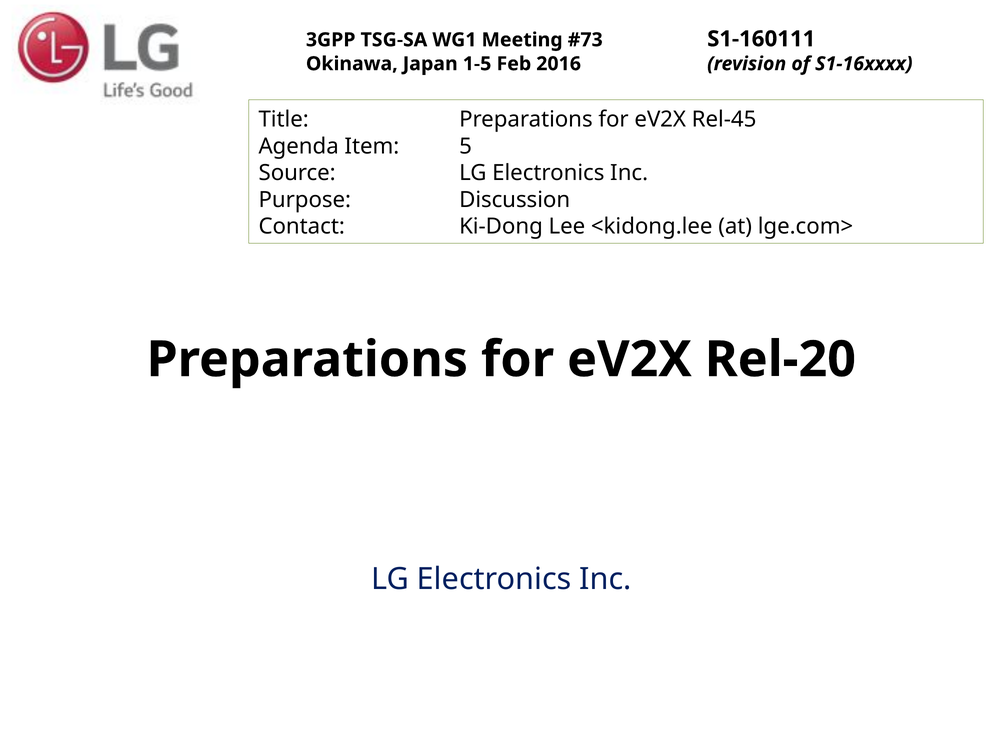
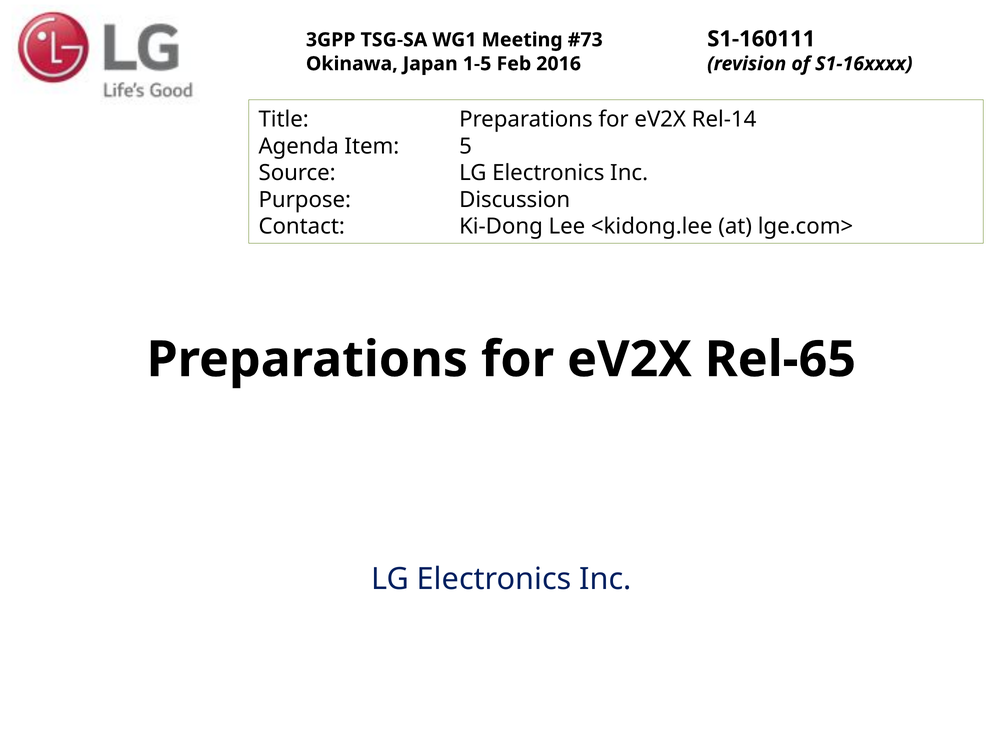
Rel-45: Rel-45 -> Rel-14
Rel-20: Rel-20 -> Rel-65
